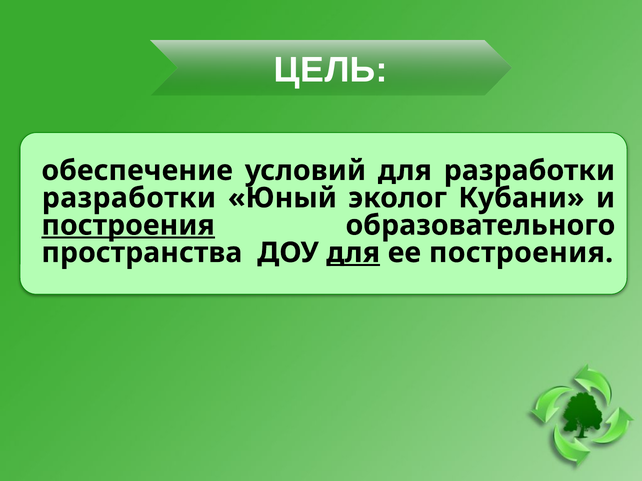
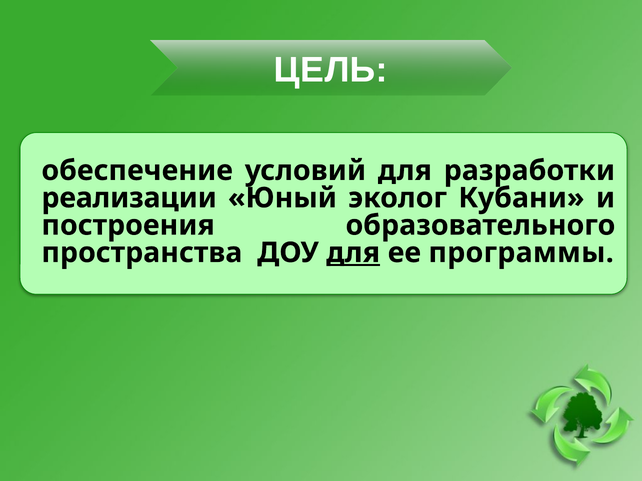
разработки at (129, 198): разработки -> реализации
построения at (128, 226) underline: present -> none
ее построения: построения -> программы
